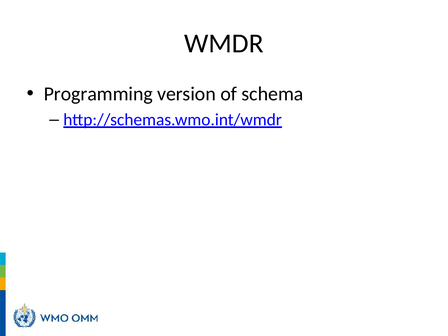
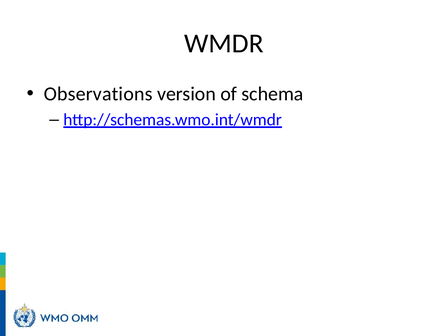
Programming: Programming -> Observations
